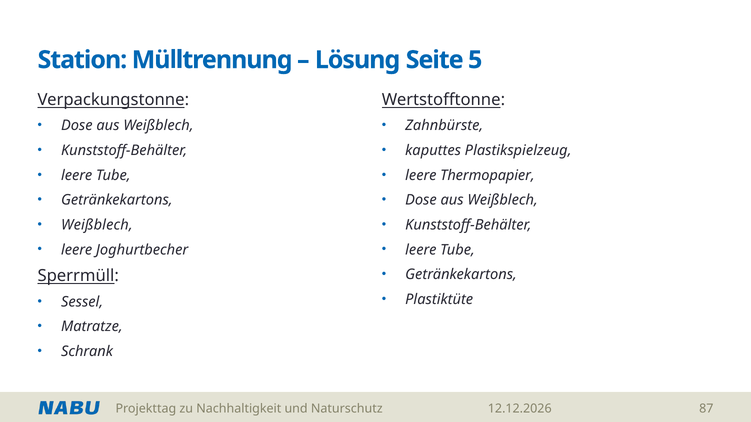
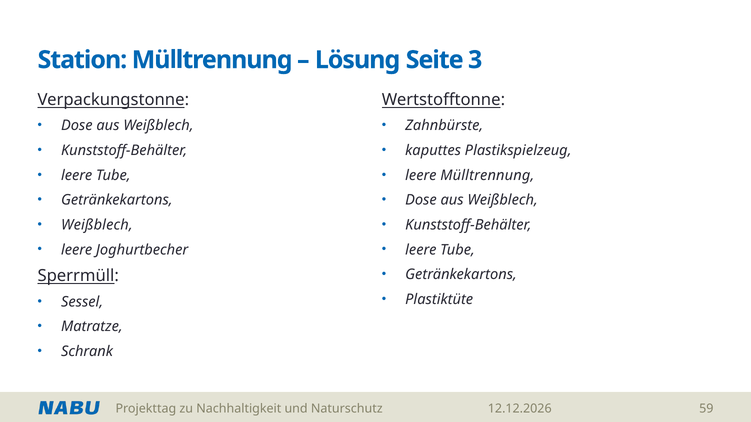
5: 5 -> 3
leere Thermopapier: Thermopapier -> Mülltrennung
87: 87 -> 59
